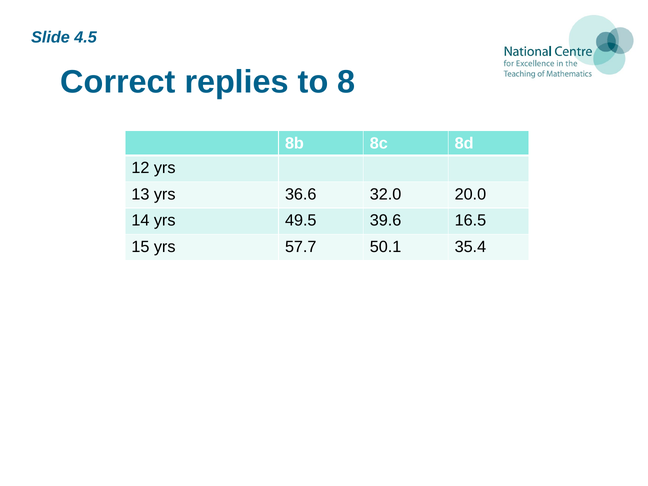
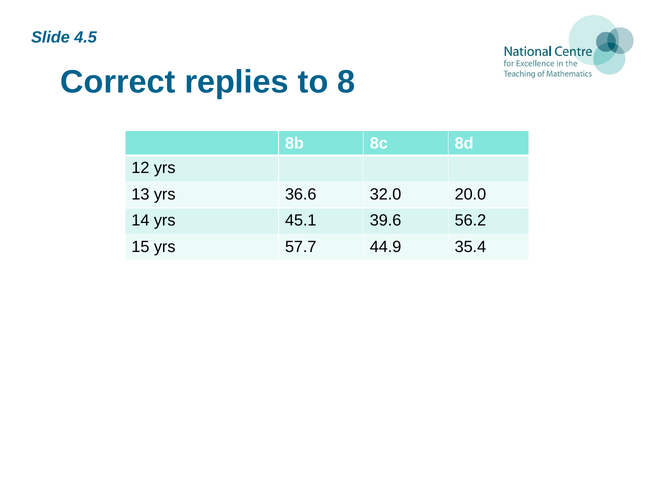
49.5: 49.5 -> 45.1
16.5: 16.5 -> 56.2
50.1: 50.1 -> 44.9
